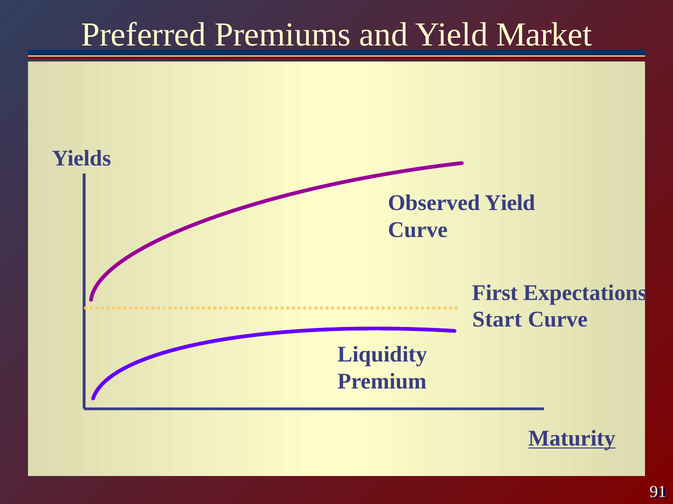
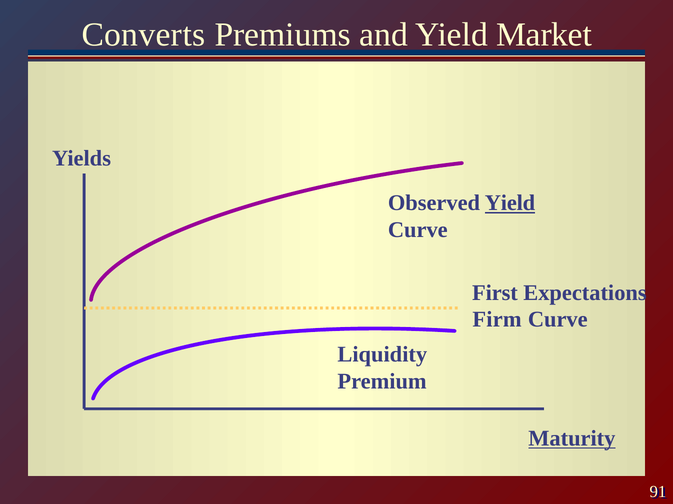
Preferred: Preferred -> Converts
Yield at (510, 203) underline: none -> present
Start: Start -> Firm
